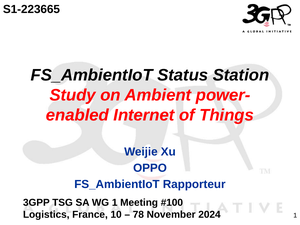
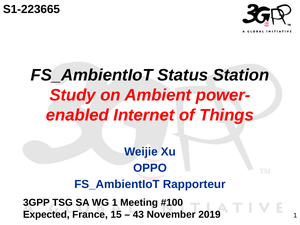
Logistics: Logistics -> Expected
10: 10 -> 15
78: 78 -> 43
2024: 2024 -> 2019
